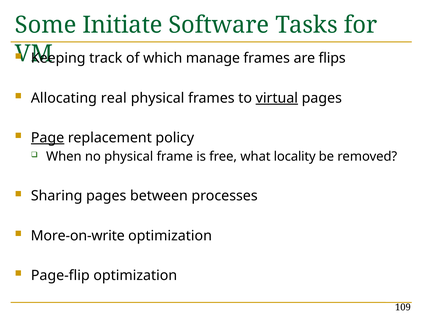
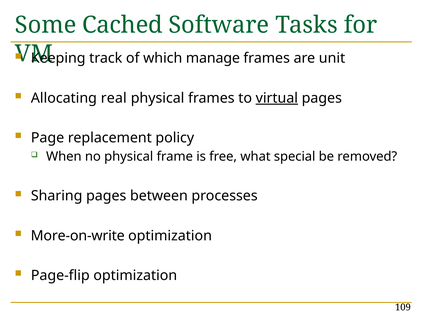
Initiate: Initiate -> Cached
flips: flips -> unit
Page underline: present -> none
locality: locality -> special
